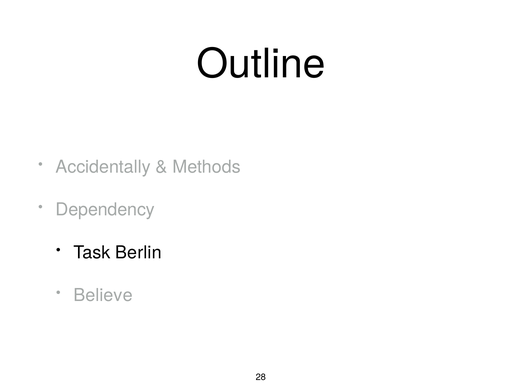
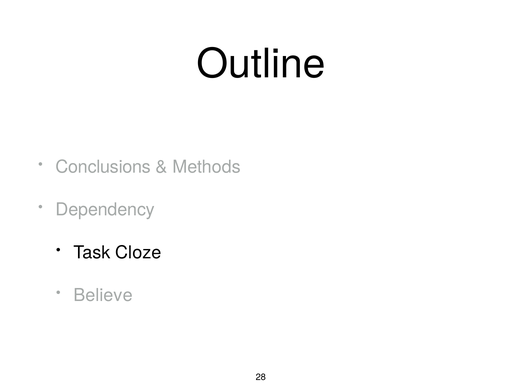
Accidentally: Accidentally -> Conclusions
Berlin: Berlin -> Cloze
